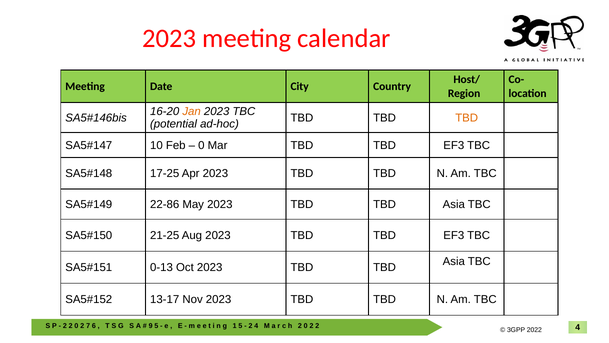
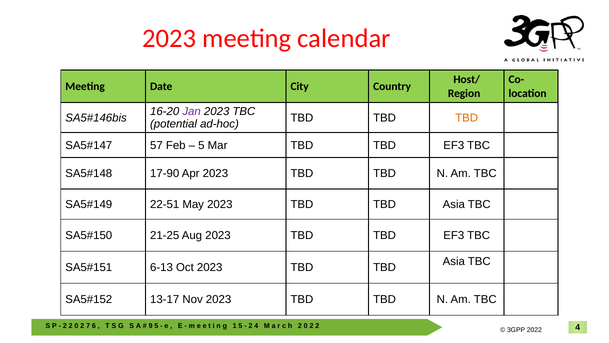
Jan colour: orange -> purple
10: 10 -> 57
0 at (201, 145): 0 -> 5
17-25: 17-25 -> 17-90
22-86: 22-86 -> 22-51
0-13: 0-13 -> 6-13
